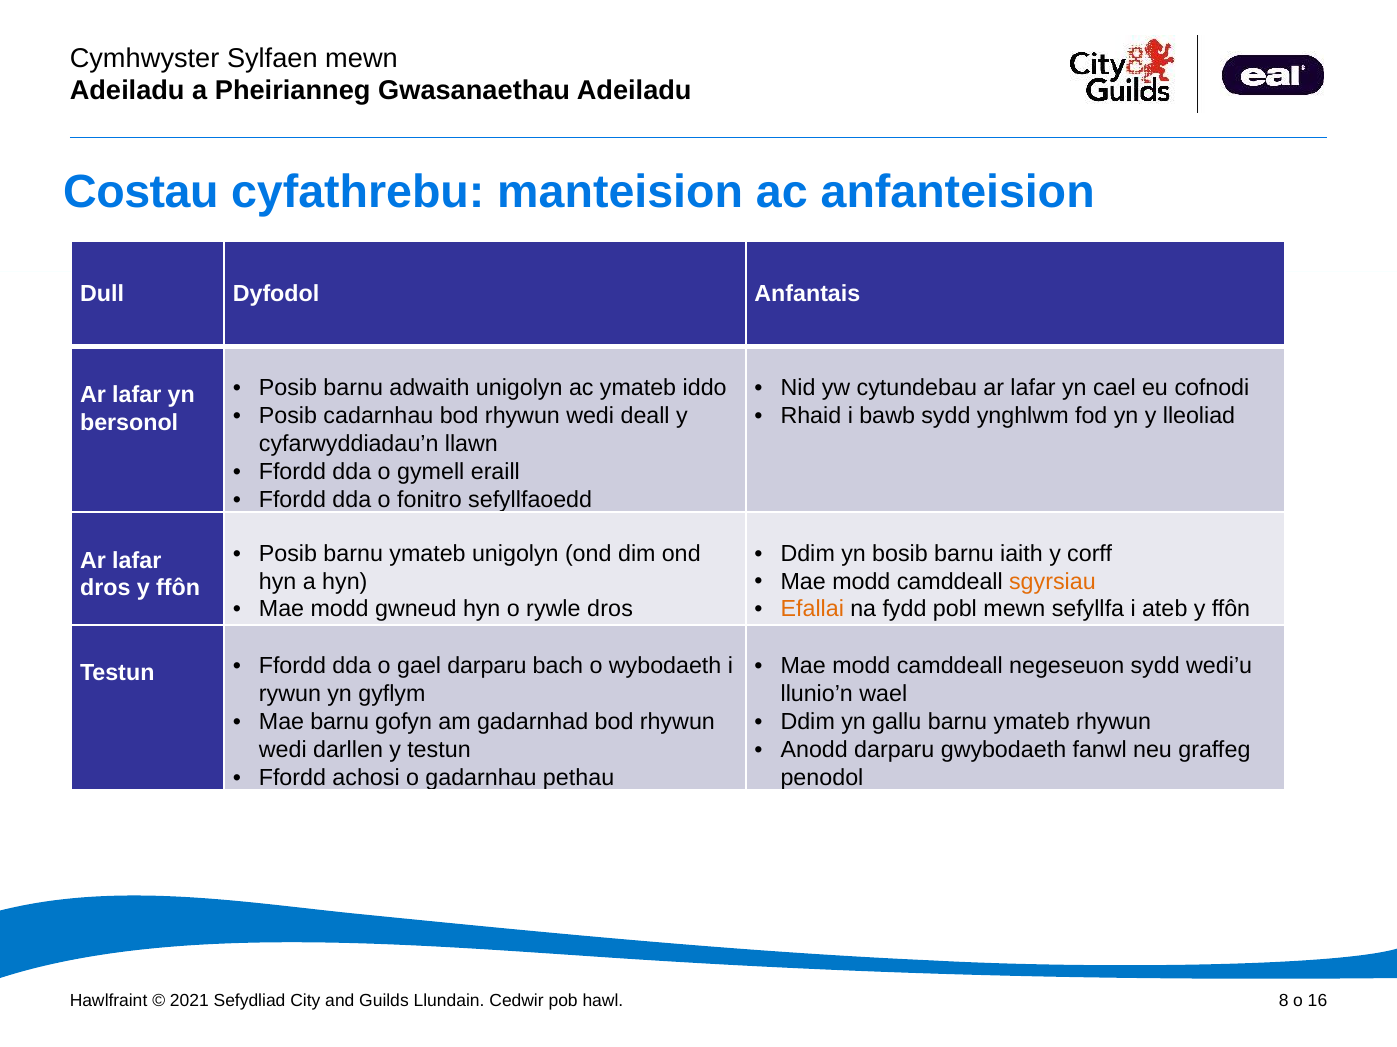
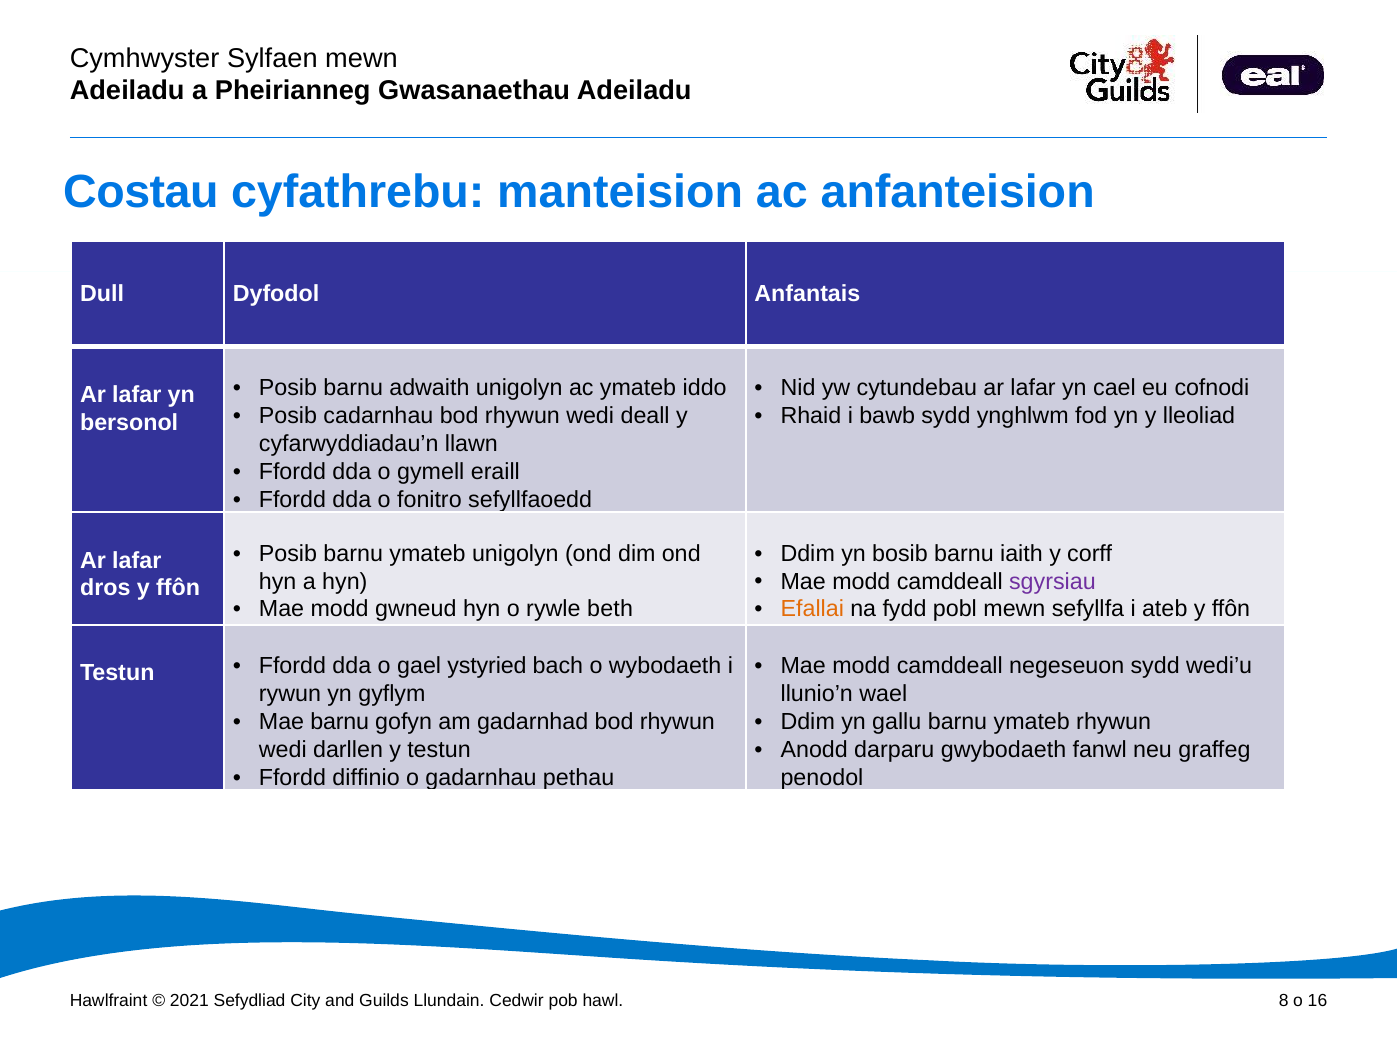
sgyrsiau colour: orange -> purple
rywle dros: dros -> beth
gael darparu: darparu -> ystyried
achosi: achosi -> diffinio
